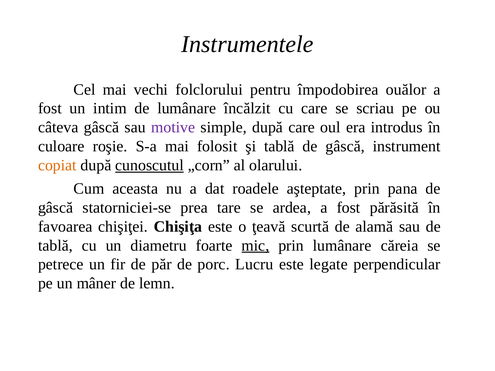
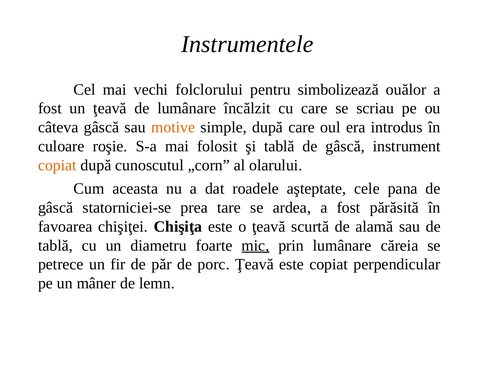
împodobirea: împodobirea -> simbolizează
un intim: intim -> ţeavă
motive colour: purple -> orange
cunoscutul underline: present -> none
aşteptate prin: prin -> cele
porc Lucru: Lucru -> Ţeavă
este legate: legate -> copiat
